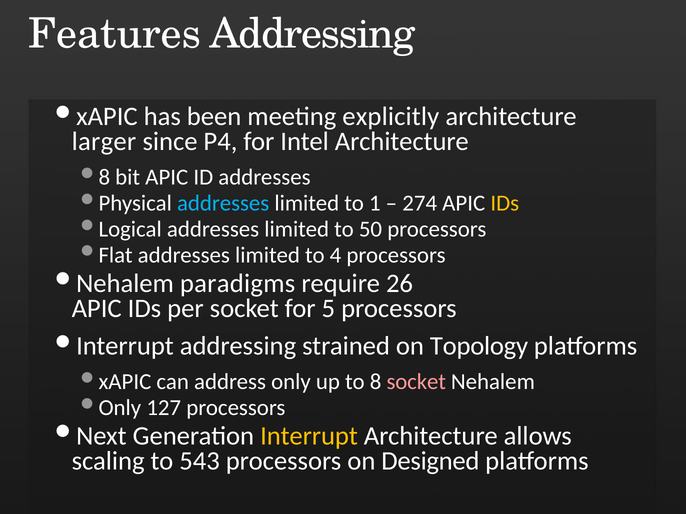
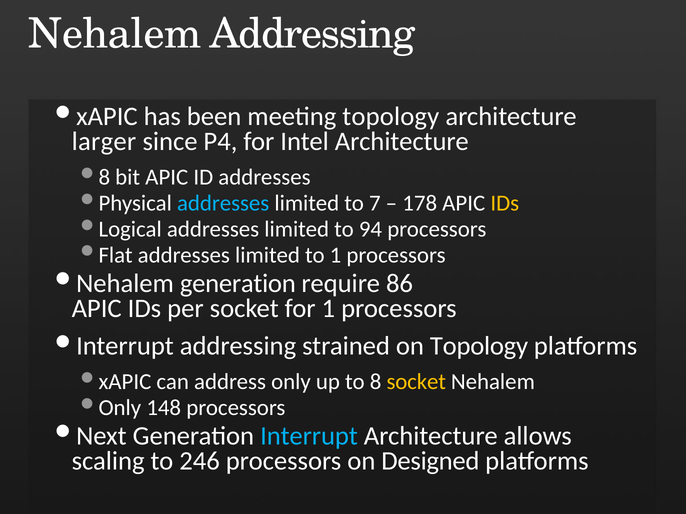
Features at (115, 34): Features -> Nehalem
meeting explicitly: explicitly -> topology
1: 1 -> 7
274: 274 -> 178
50: 50 -> 94
to 4: 4 -> 1
paradigms at (238, 284): paradigms -> generation
26: 26 -> 86
for 5: 5 -> 1
socket at (416, 382) colour: pink -> yellow
127: 127 -> 148
Interrupt colour: yellow -> light blue
543: 543 -> 246
